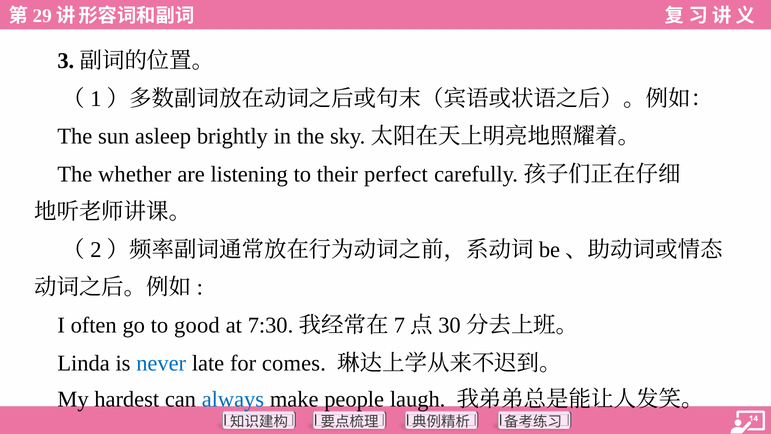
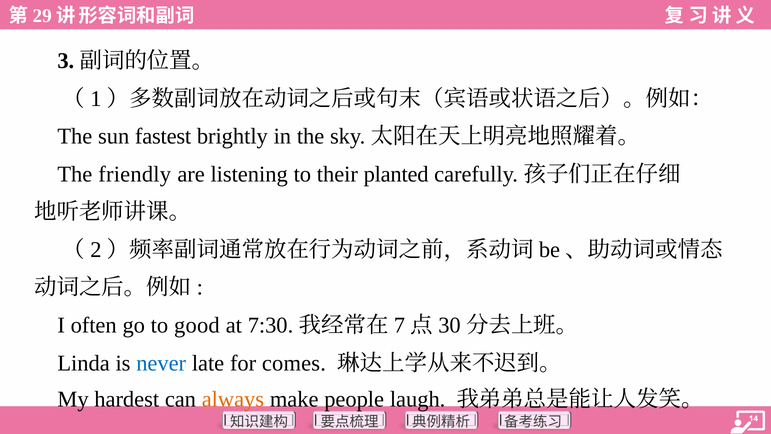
asleep: asleep -> fastest
whether: whether -> friendly
perfect: perfect -> planted
always colour: blue -> orange
